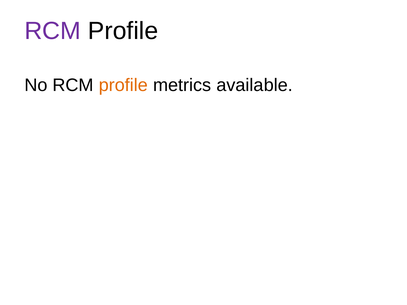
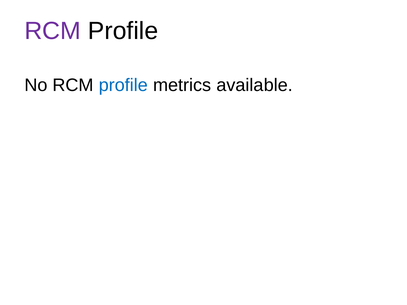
profile at (123, 85) colour: orange -> blue
